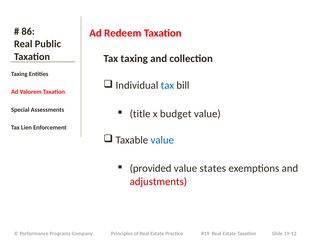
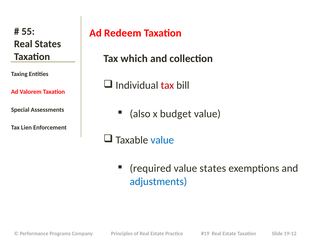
86: 86 -> 55
Real Public: Public -> States
Tax taxing: taxing -> which
tax at (167, 85) colour: blue -> red
title: title -> also
provided: provided -> required
adjustments colour: red -> blue
